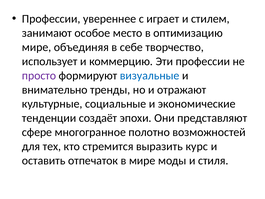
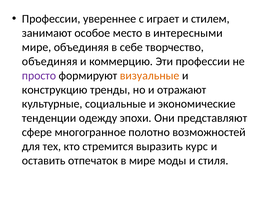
оптимизацию: оптимизацию -> интересными
использует at (50, 61): использует -> объединяя
визуальные colour: blue -> orange
внимательно: внимательно -> конструкцию
создаёт: создаёт -> одежду
